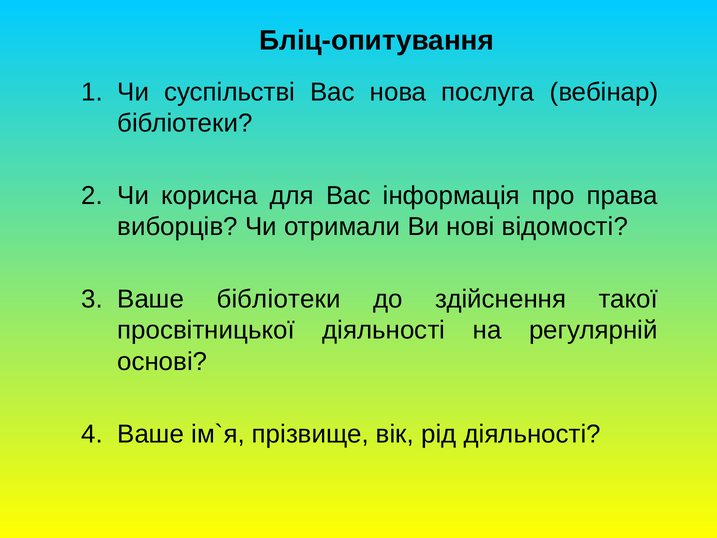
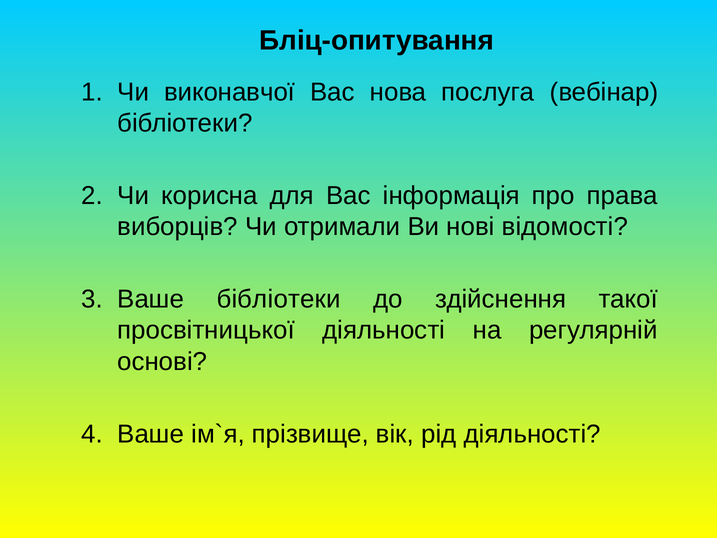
суспільстві: суспільстві -> виконавчої
